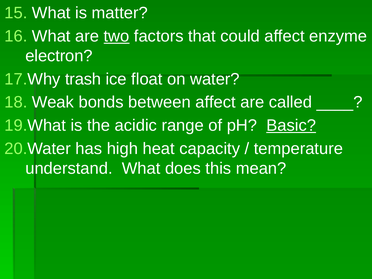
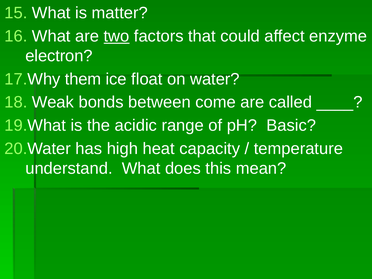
trash: trash -> them
between affect: affect -> come
Basic underline: present -> none
